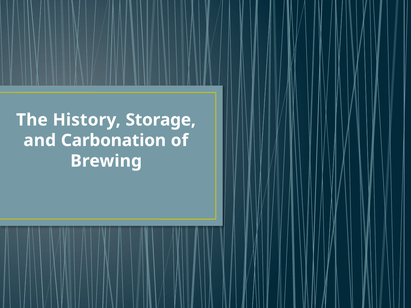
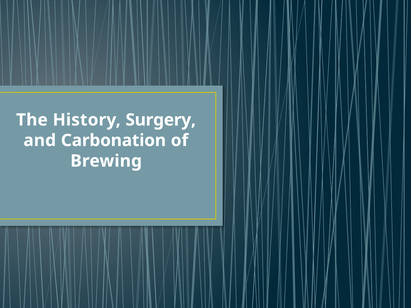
Storage: Storage -> Surgery
